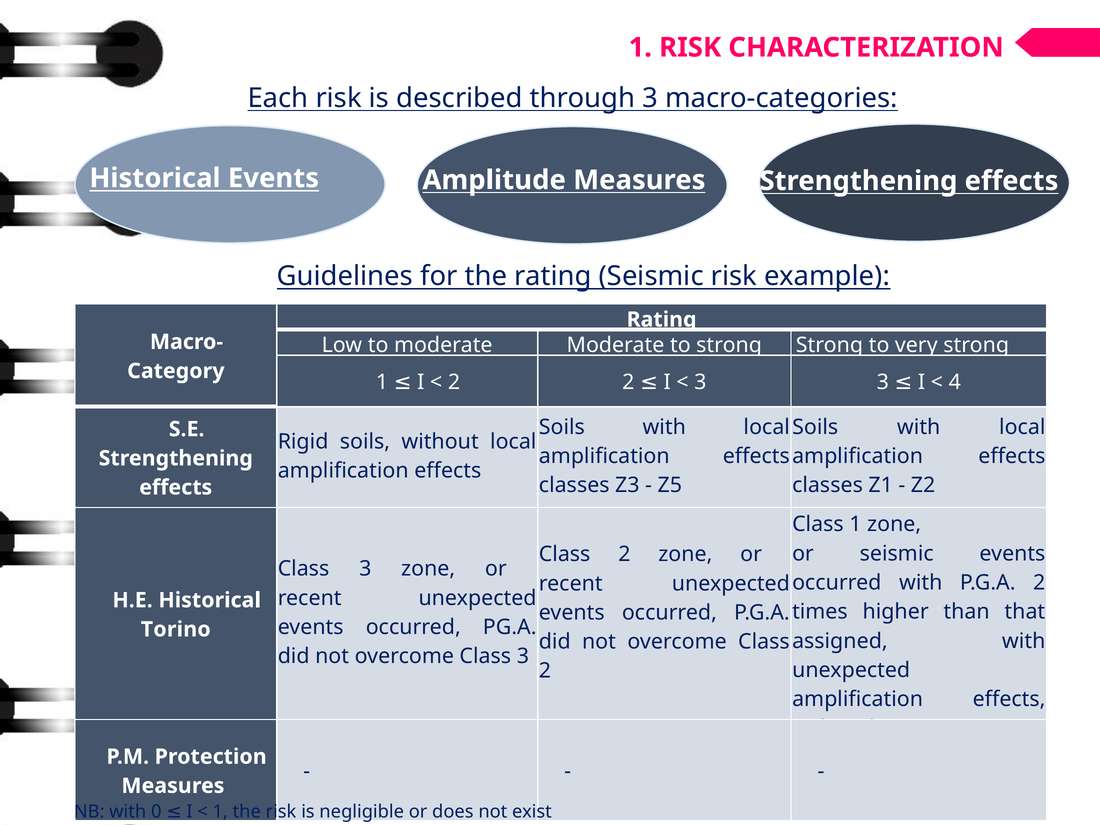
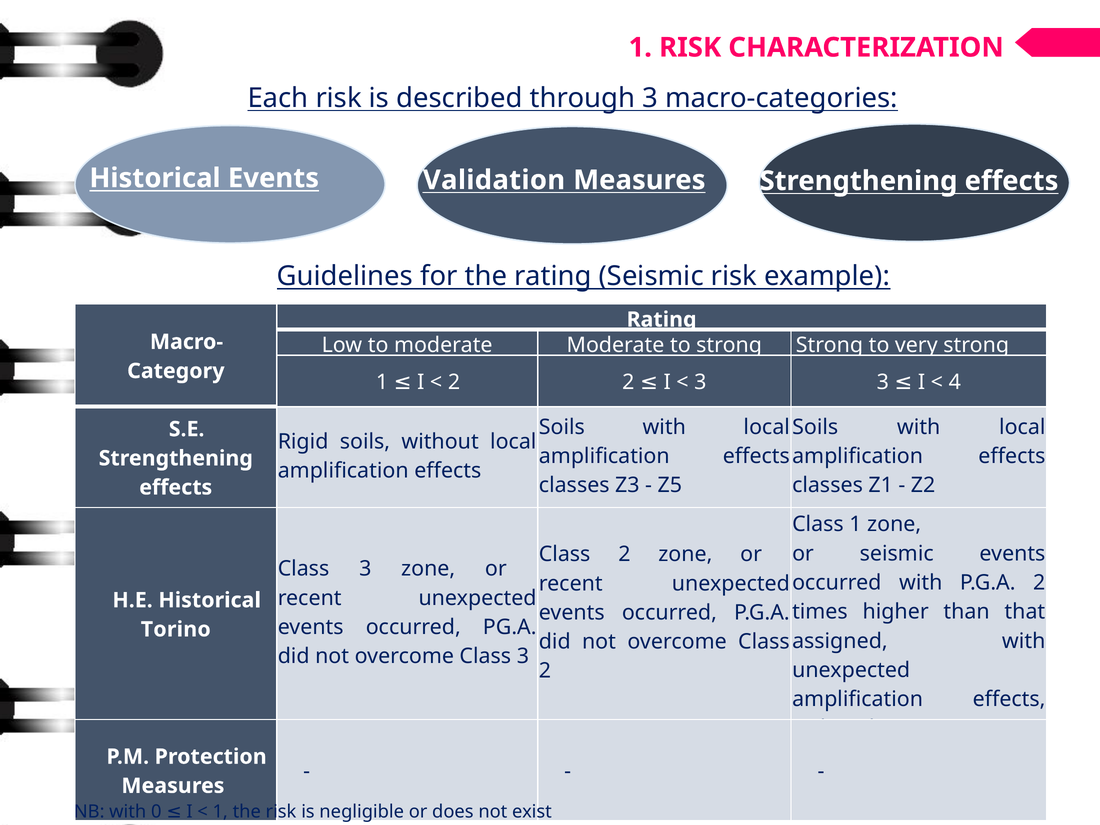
Amplitude: Amplitude -> Validation
